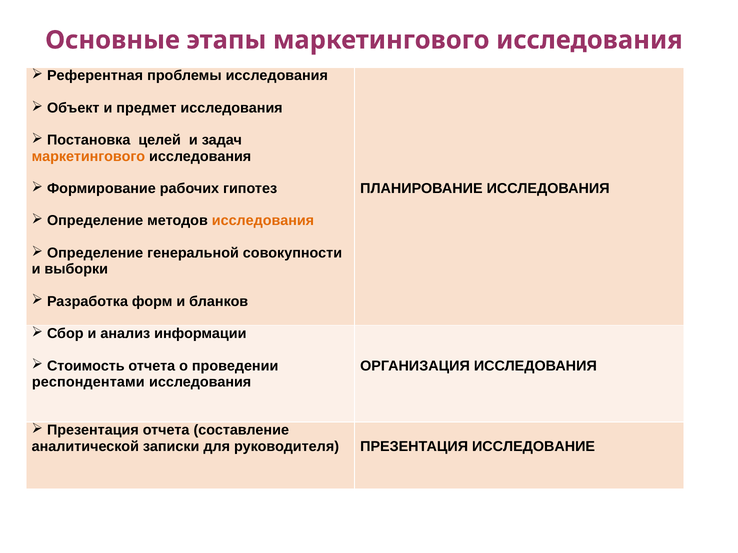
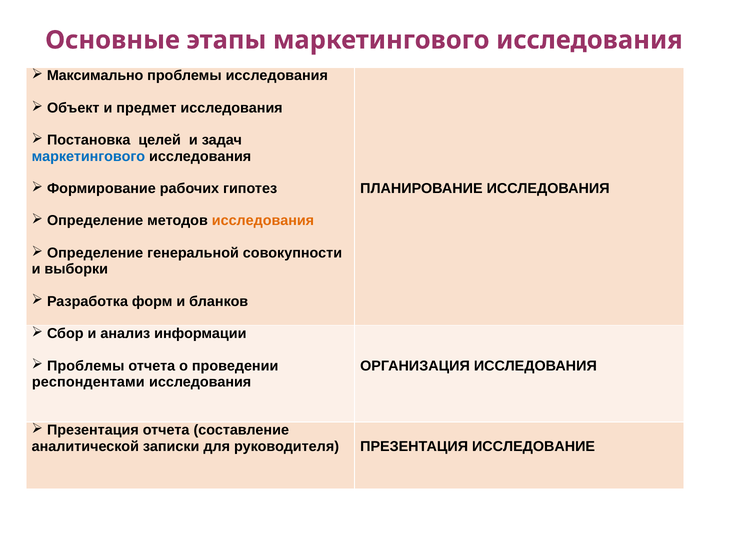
Референтная: Референтная -> Максимально
маркетингового at (88, 156) colour: orange -> blue
Стоимость at (86, 366): Стоимость -> Проблемы
